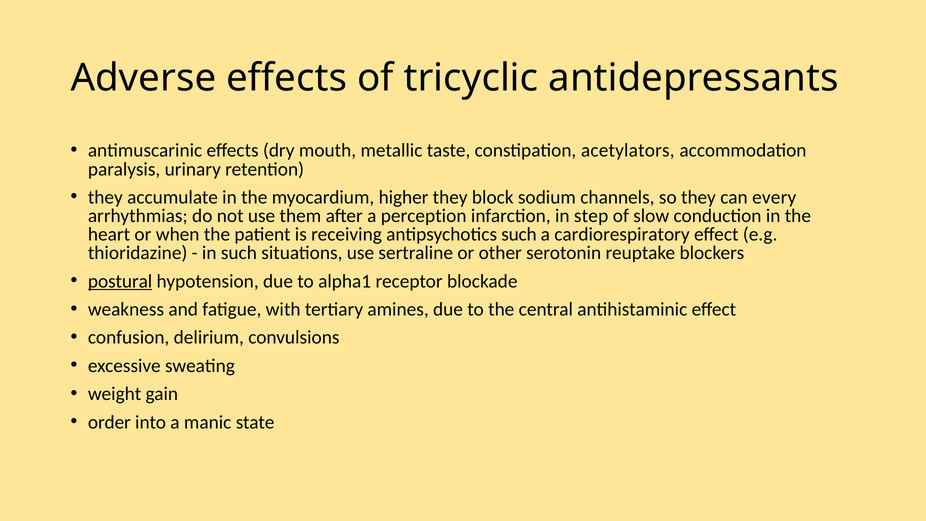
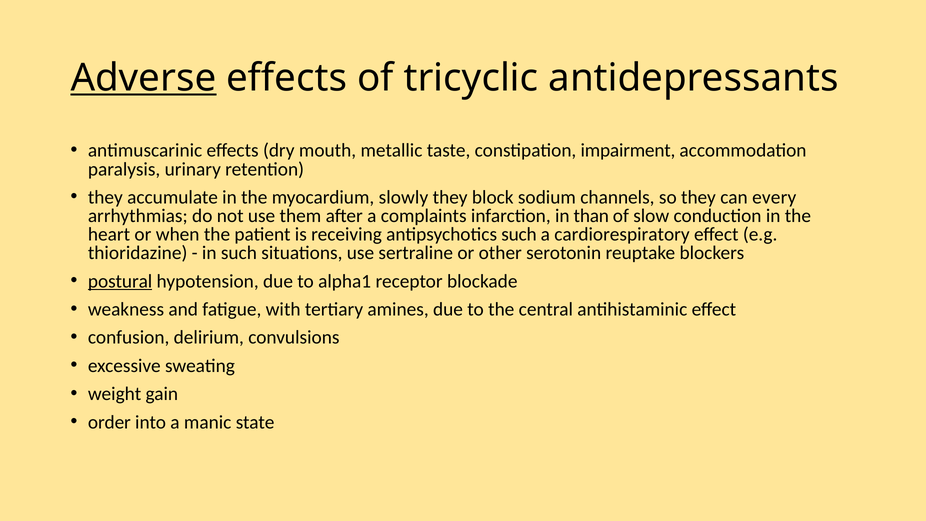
Adverse underline: none -> present
acetylators: acetylators -> impairment
higher: higher -> slowly
perception: perception -> complaints
step: step -> than
